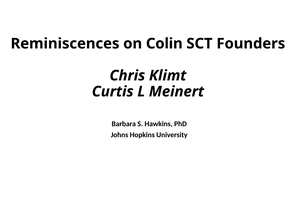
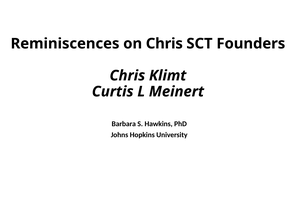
on Colin: Colin -> Chris
